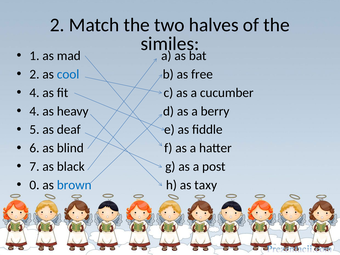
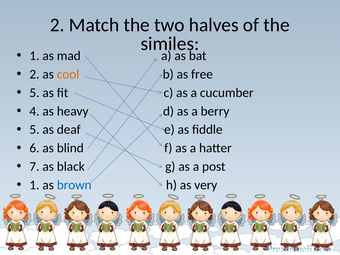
cool colour: blue -> orange
4 at (34, 93): 4 -> 5
0 at (34, 185): 0 -> 1
taxy: taxy -> very
